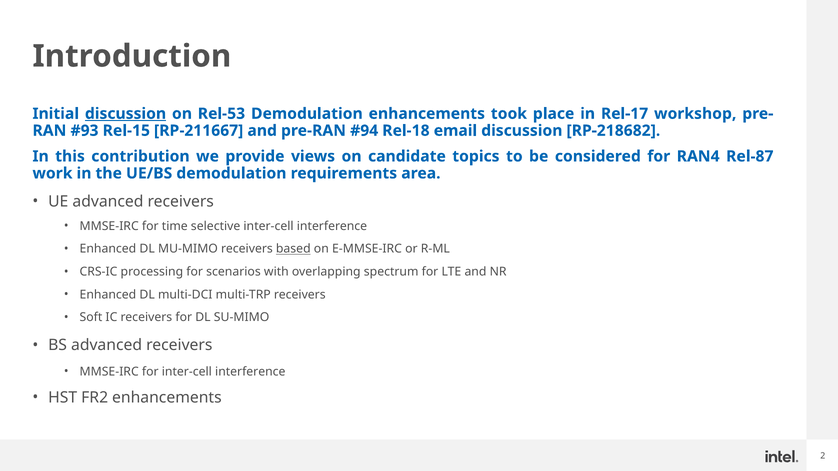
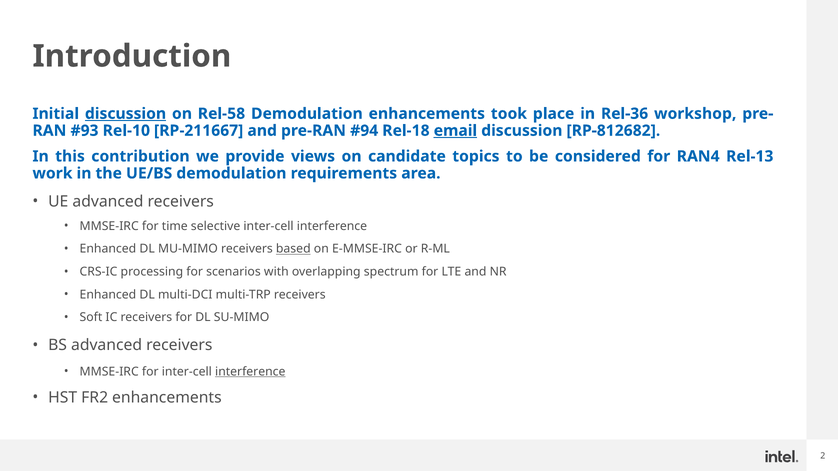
Rel-53: Rel-53 -> Rel-58
Rel-17: Rel-17 -> Rel-36
Rel-15: Rel-15 -> Rel-10
email underline: none -> present
RP-218682: RP-218682 -> RP-812682
Rel-87: Rel-87 -> Rel-13
interference at (250, 372) underline: none -> present
